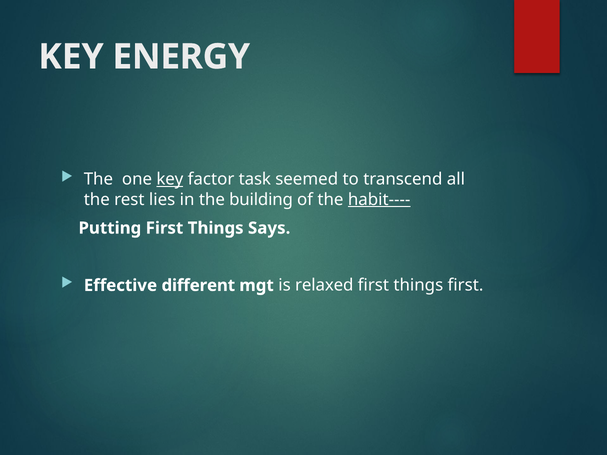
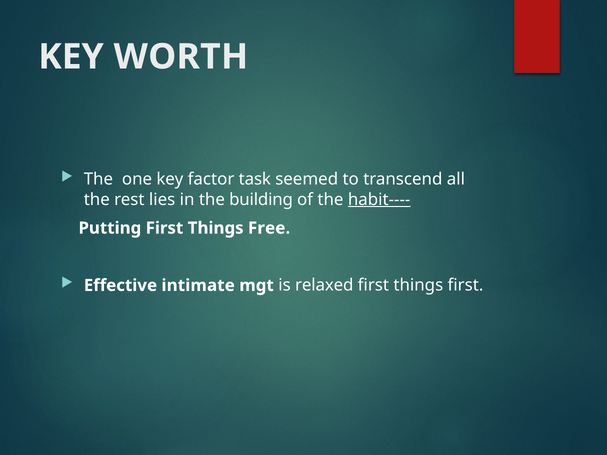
ENERGY: ENERGY -> WORTH
key at (170, 179) underline: present -> none
Says: Says -> Free
different: different -> intimate
